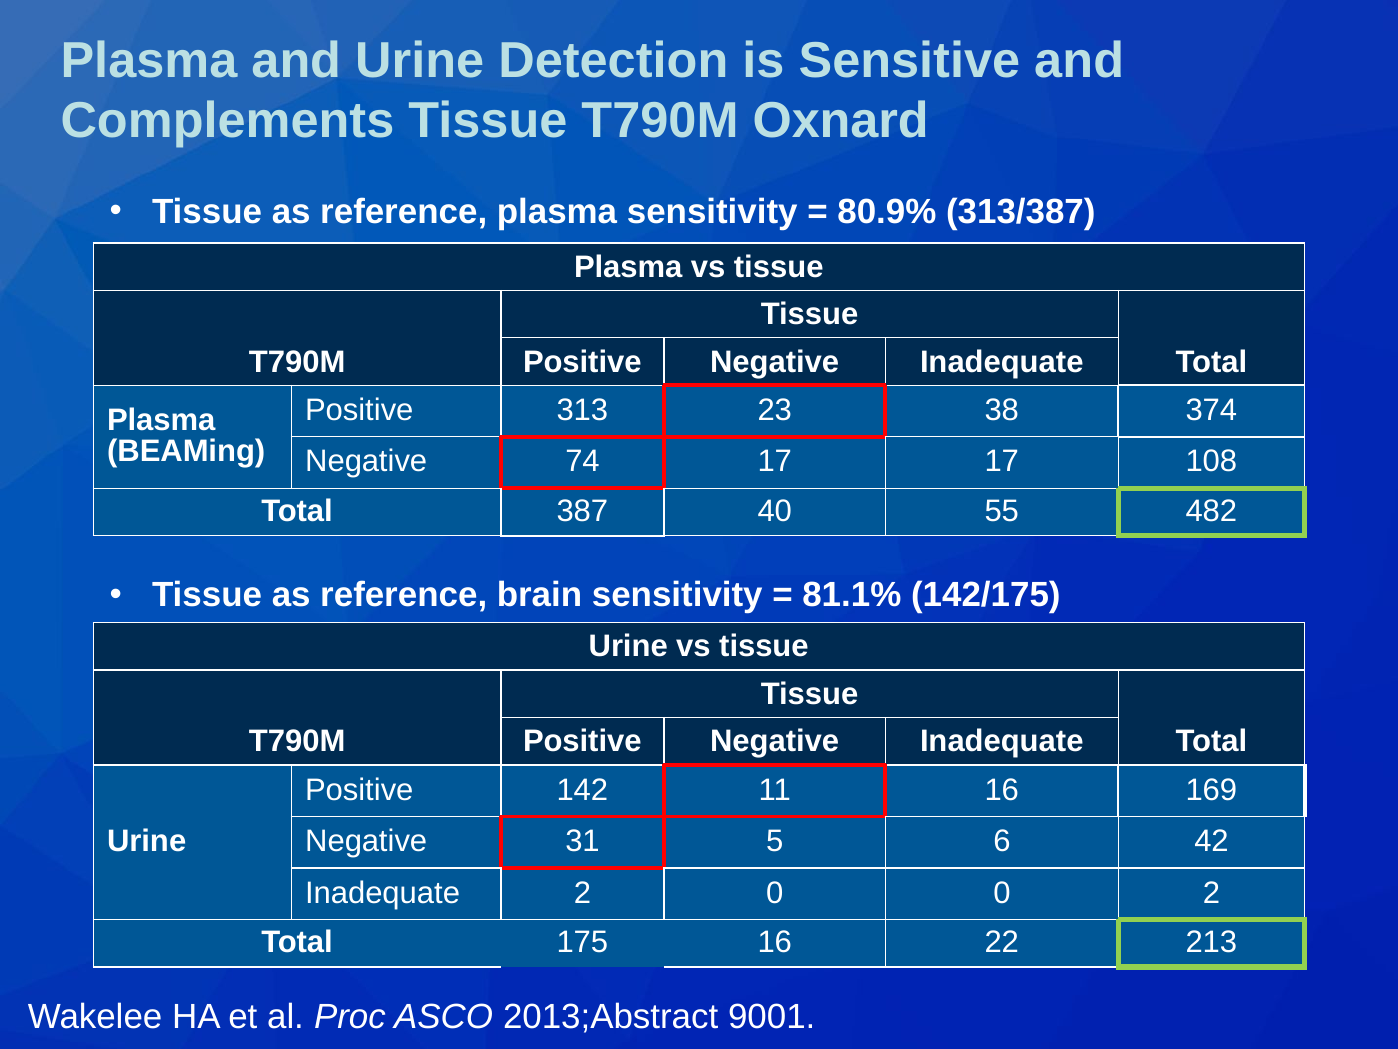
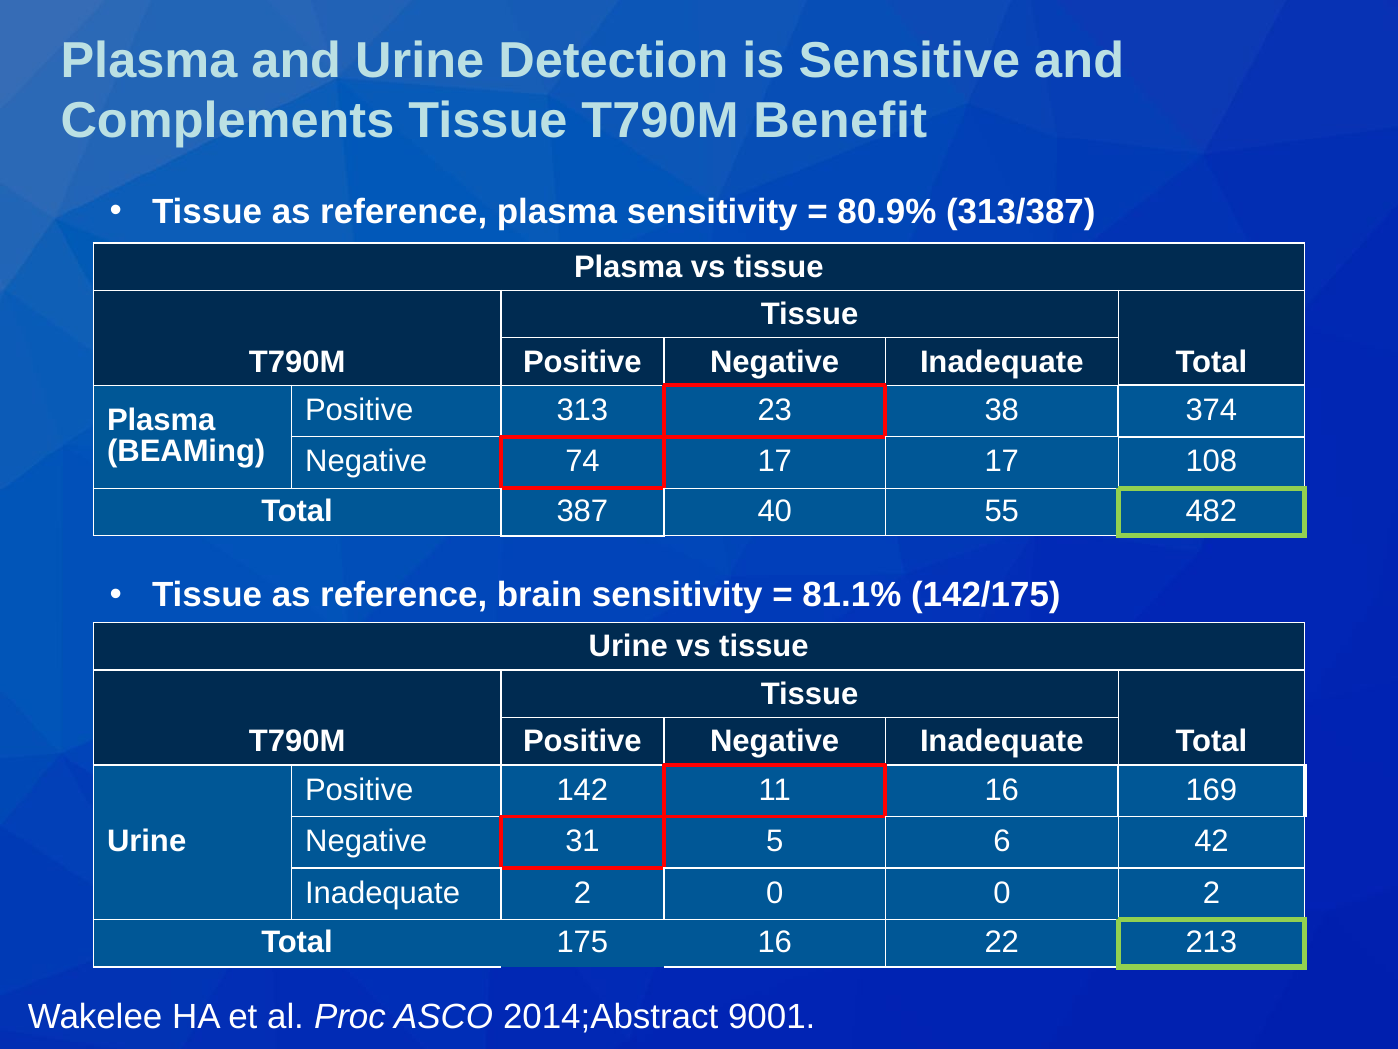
Oxnard: Oxnard -> Benefit
2013;Abstract: 2013;Abstract -> 2014;Abstract
